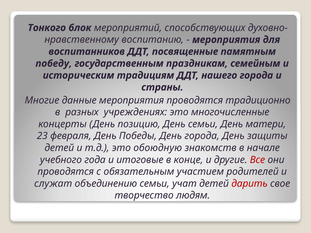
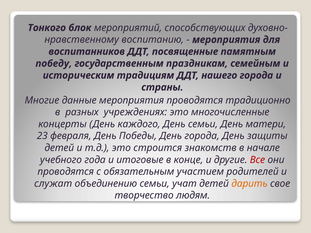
позицию: позицию -> каждого
обоюдную: обоюдную -> строится
дарить colour: red -> orange
